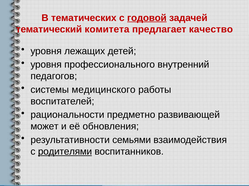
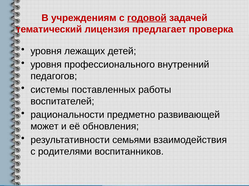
тематических: тематических -> учреждениям
комитета: комитета -> лицензия
качество: качество -> проверка
медицинского: медицинского -> поставленных
родителями underline: present -> none
